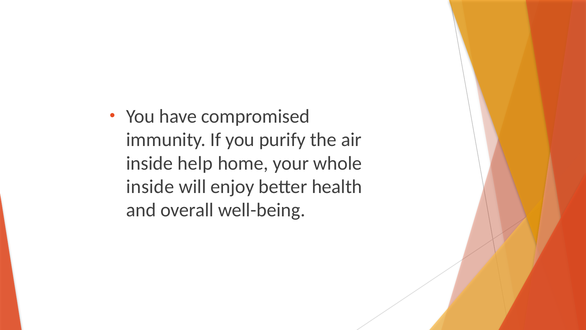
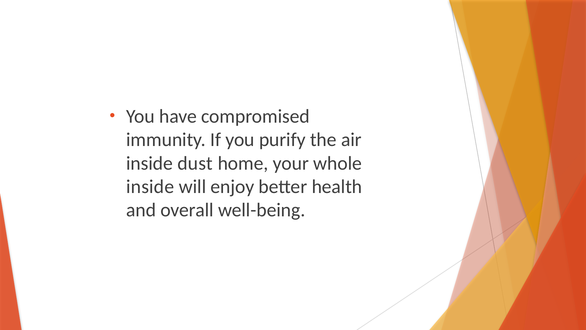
help: help -> dust
